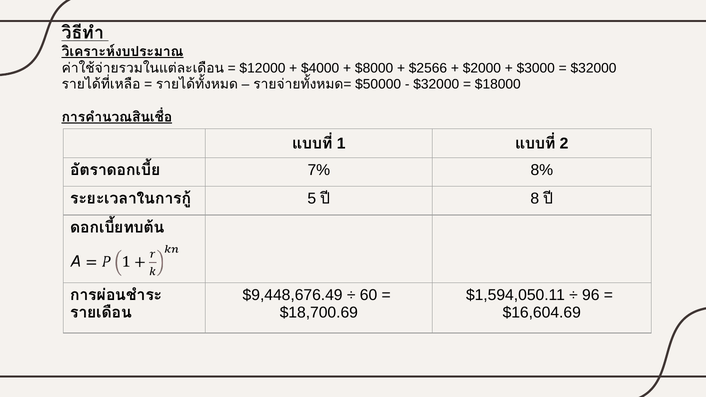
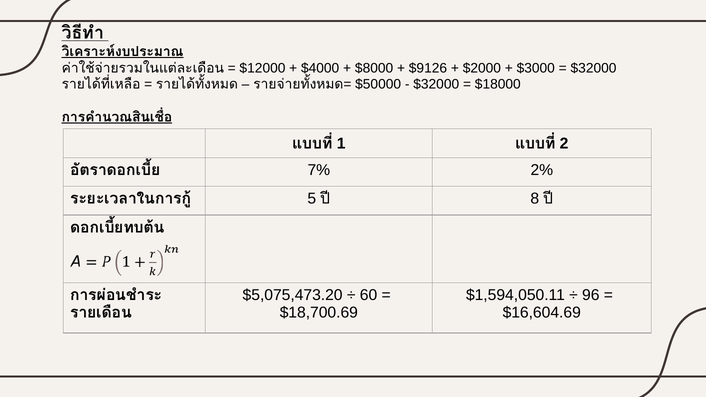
$2566: $2566 -> $9126
8%: 8% -> 2%
$9,448,676.49: $9,448,676.49 -> $5,075,473.20
